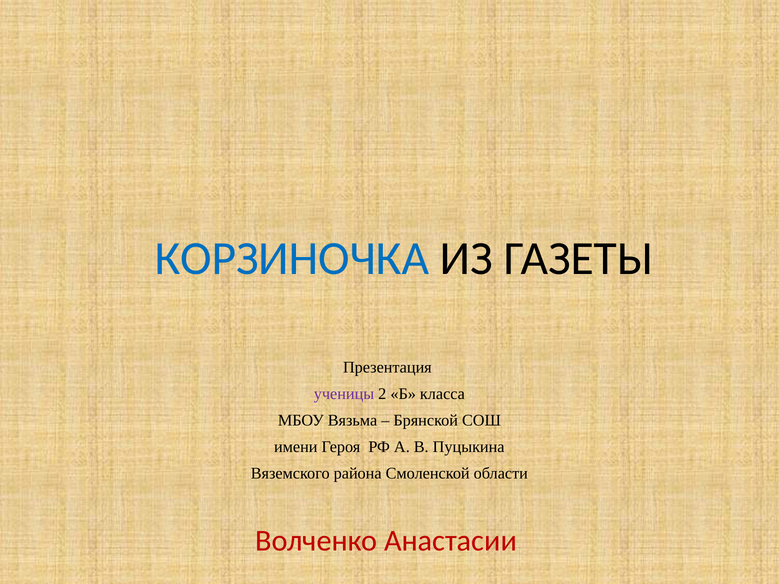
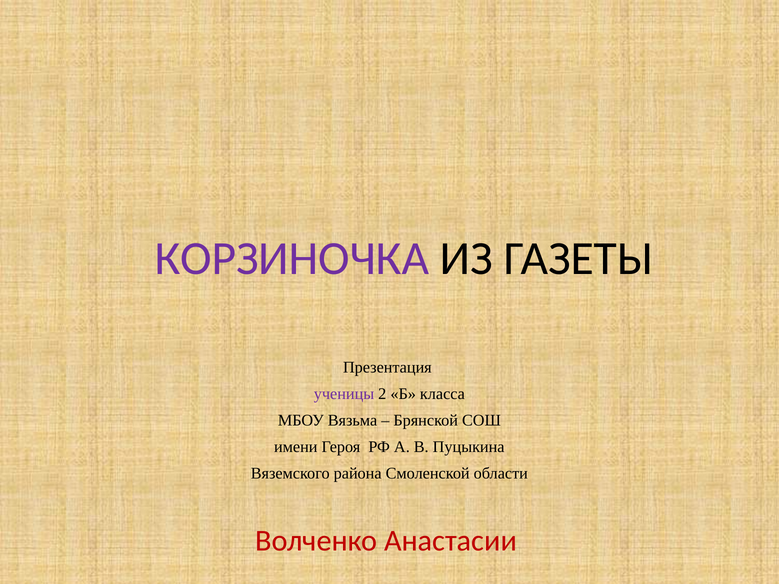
КОРЗИНОЧКА colour: blue -> purple
